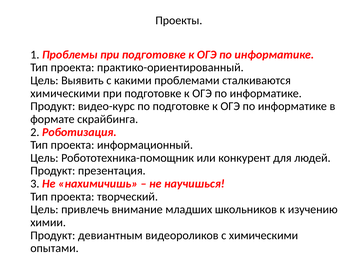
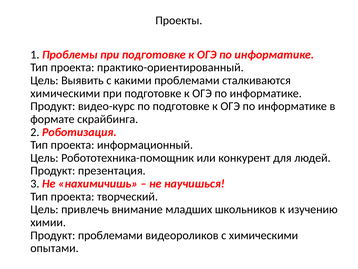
Продукт девиантным: девиантным -> проблемами
